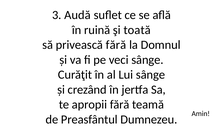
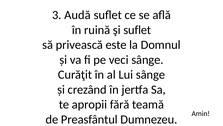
şi toată: toată -> suflet
privească fără: fără -> este
